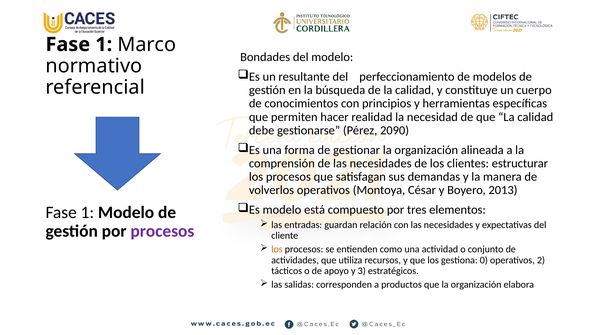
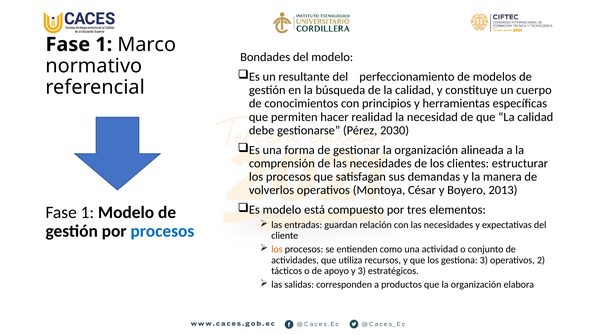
2090: 2090 -> 2030
procesos at (162, 231) colour: purple -> blue
gestiona 0: 0 -> 3
